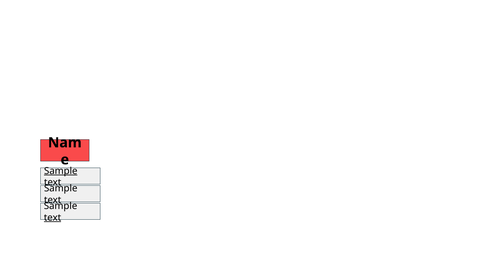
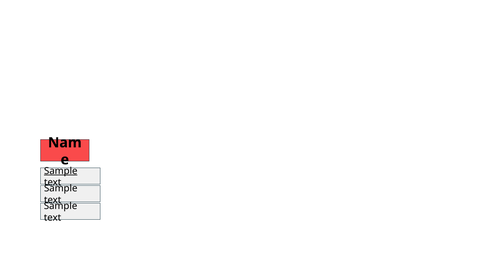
text at (53, 218) underline: present -> none
